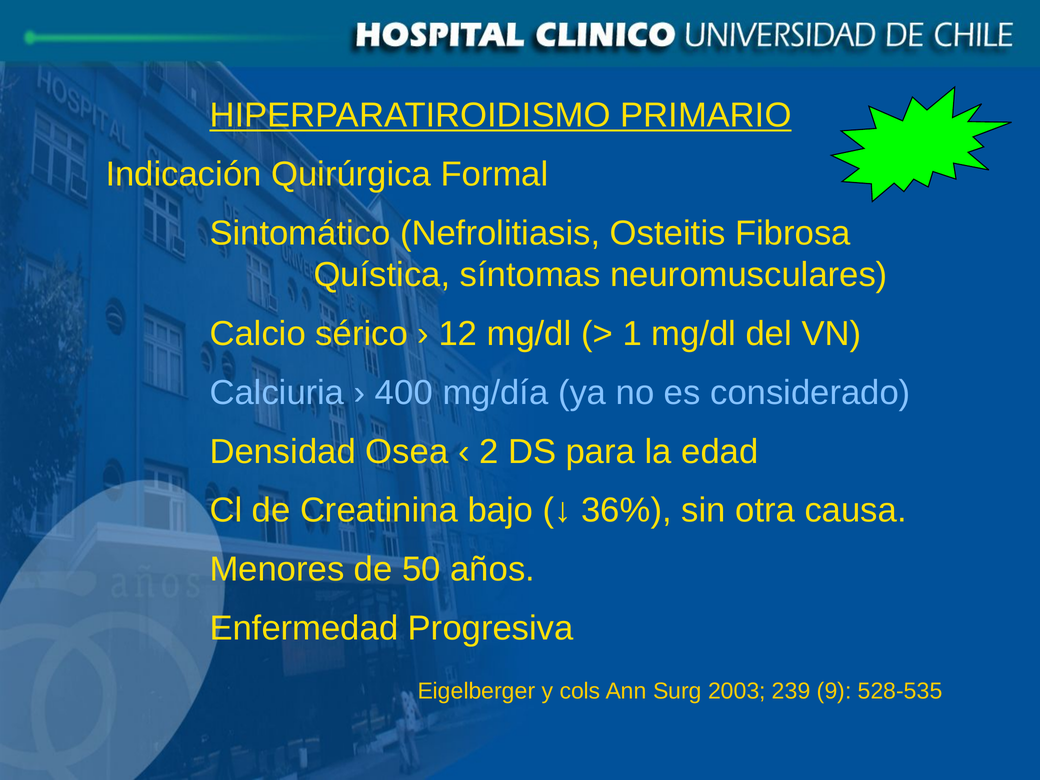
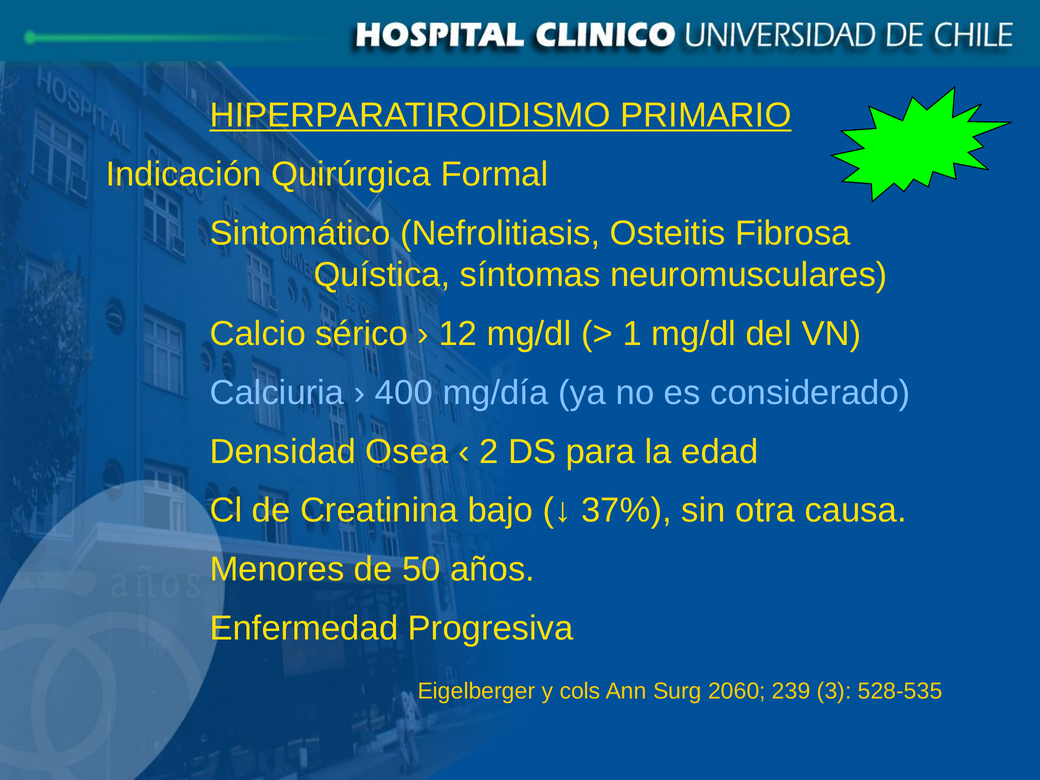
36%: 36% -> 37%
2003: 2003 -> 2060
9: 9 -> 3
